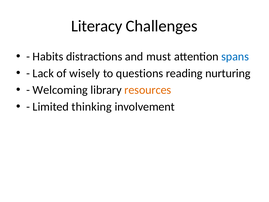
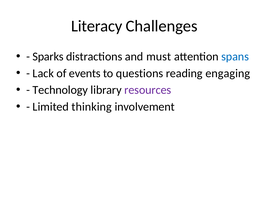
Habits: Habits -> Sparks
wisely: wisely -> events
nurturing: nurturing -> engaging
Welcoming: Welcoming -> Technology
resources colour: orange -> purple
